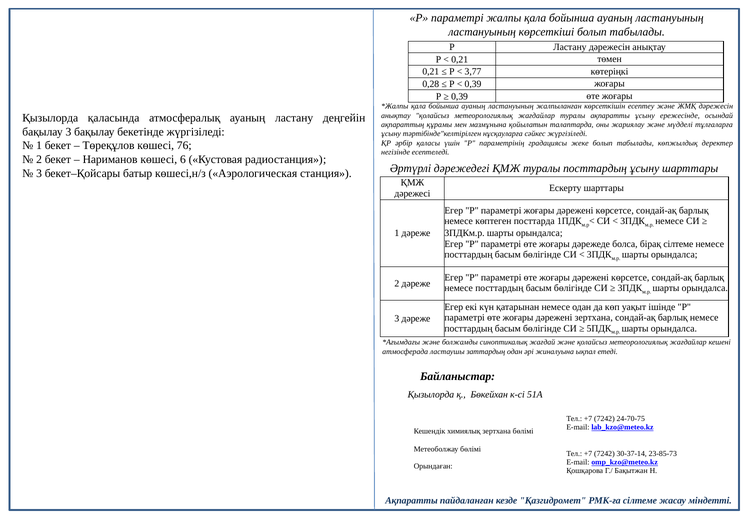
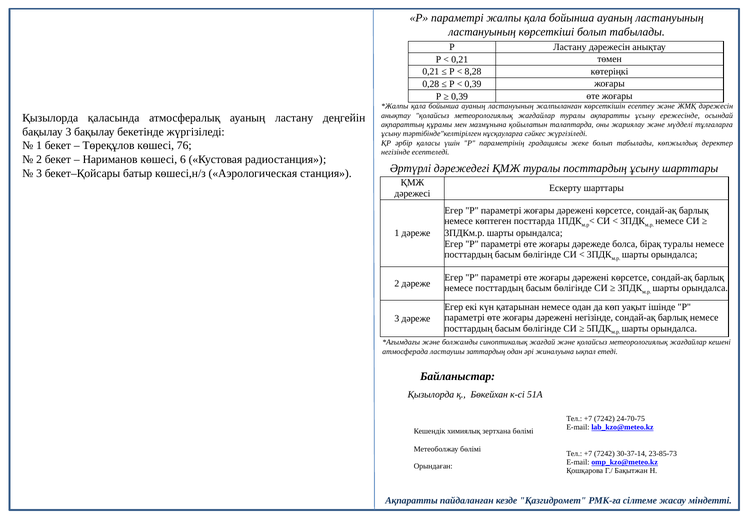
3,77: 3,77 -> 8,28
бірақ сілтеме: сілтеме -> туралы
дәрежені зертхана: зертхана -> негізінде
